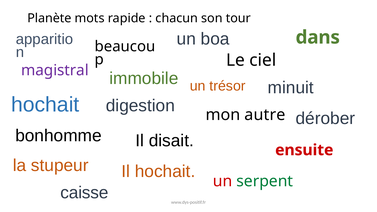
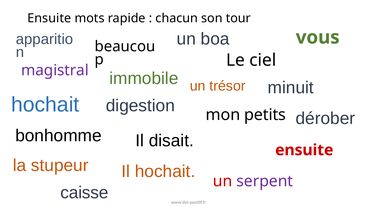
Planète at (49, 18): Planète -> Ensuite
dans: dans -> vous
autre: autre -> petits
serpent colour: green -> purple
